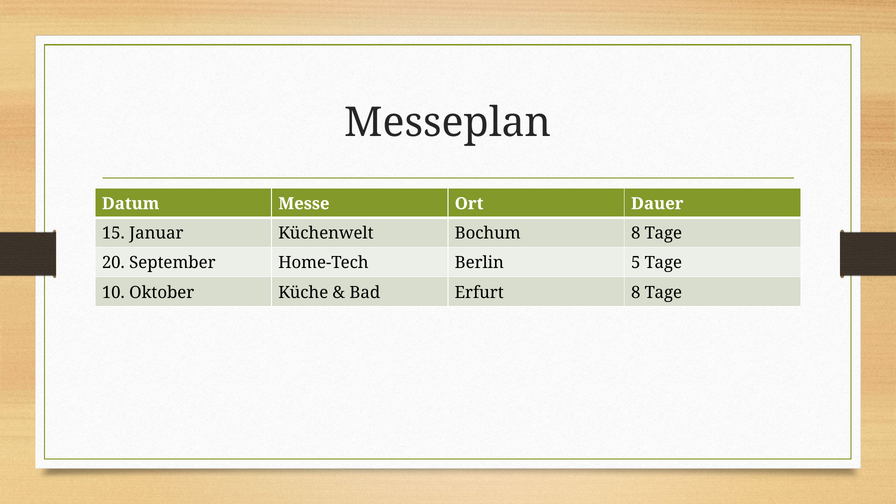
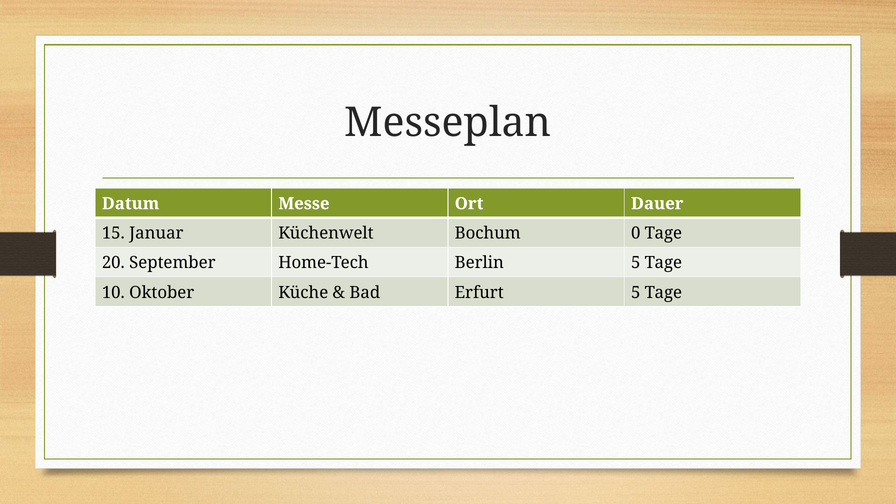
Bochum 8: 8 -> 0
Erfurt 8: 8 -> 5
